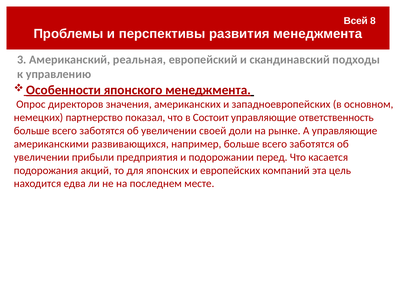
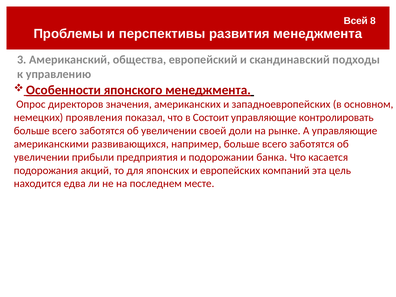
реальная: реальная -> общества
партнерство: партнерство -> проявления
ответственность: ответственность -> контролировать
перед: перед -> банка
